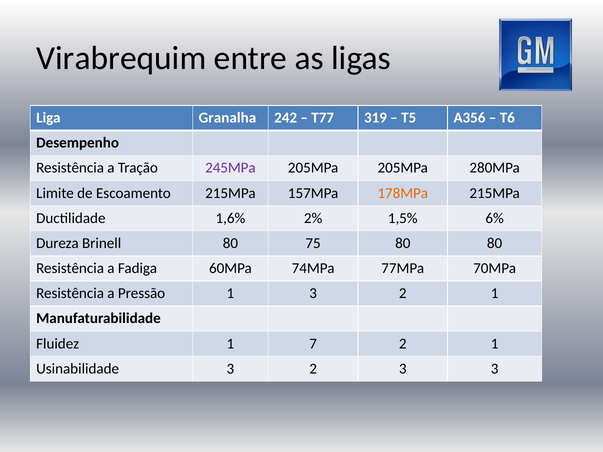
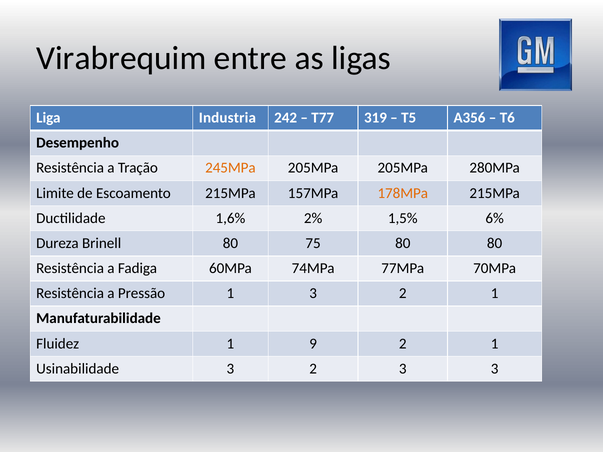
Granalha: Granalha -> Industria
245MPa colour: purple -> orange
7: 7 -> 9
